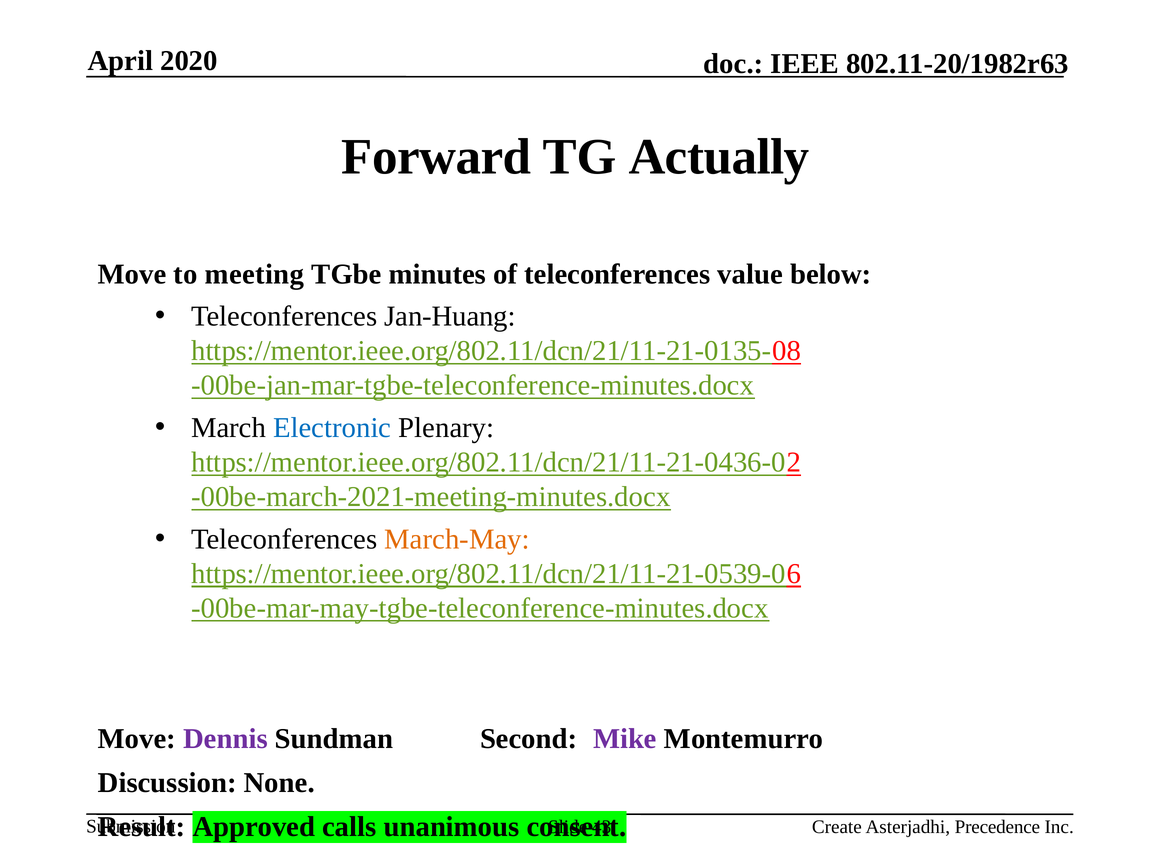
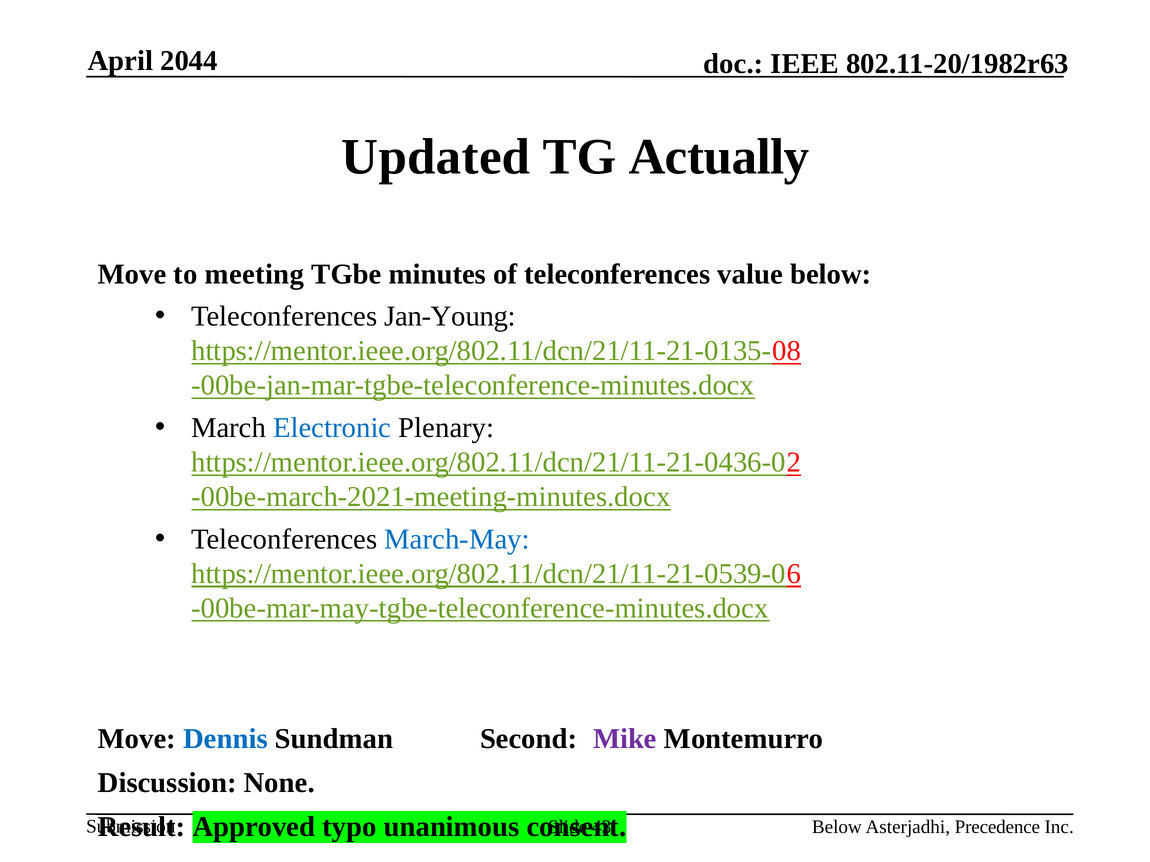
2020: 2020 -> 2044
Forward: Forward -> Updated
Jan-Huang: Jan-Huang -> Jan-Young
March-May colour: orange -> blue
Dennis colour: purple -> blue
calls: calls -> typo
Create at (837, 827): Create -> Below
